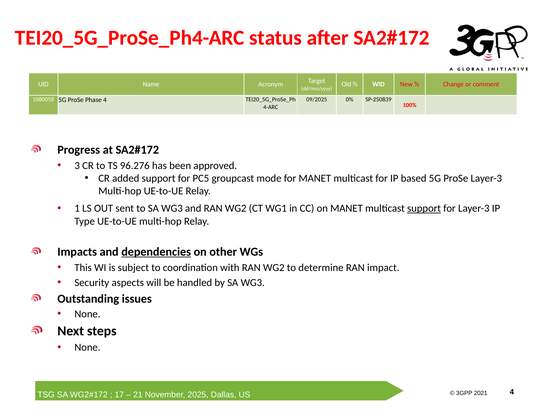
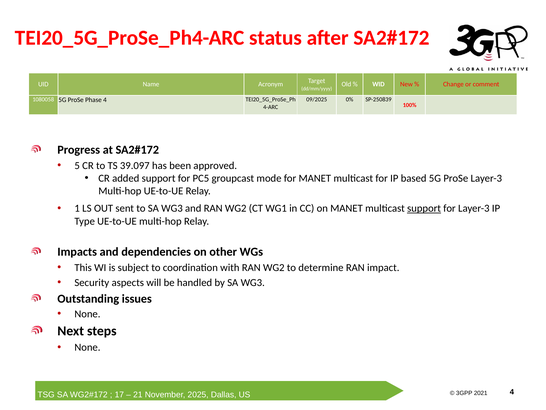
3: 3 -> 5
96.276: 96.276 -> 39.097
dependencies underline: present -> none
